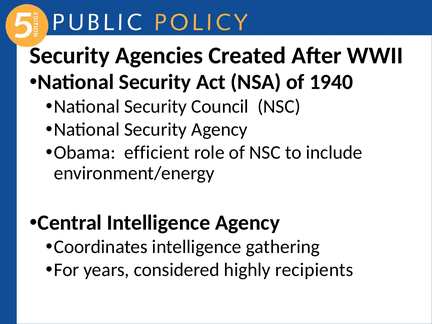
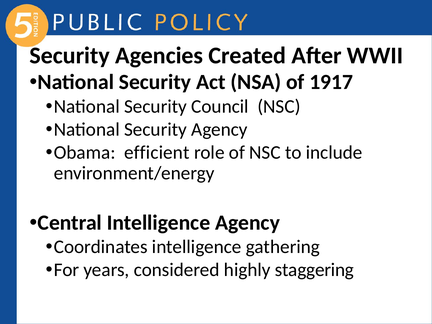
1940: 1940 -> 1917
recipients: recipients -> staggering
